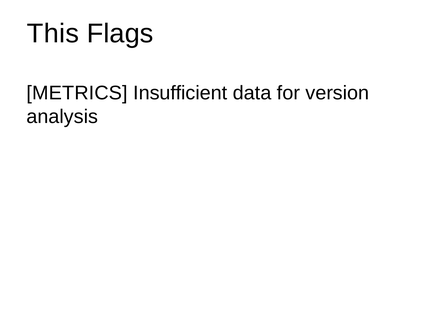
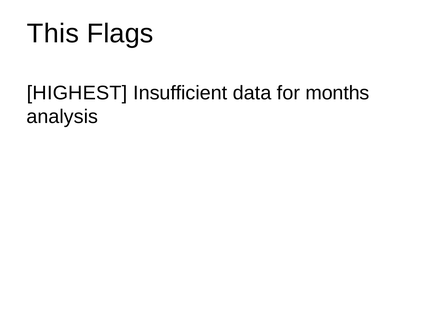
METRICS: METRICS -> HIGHEST
version: version -> months
